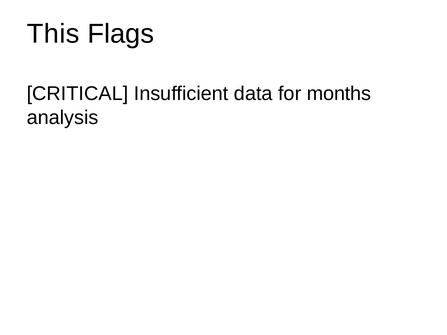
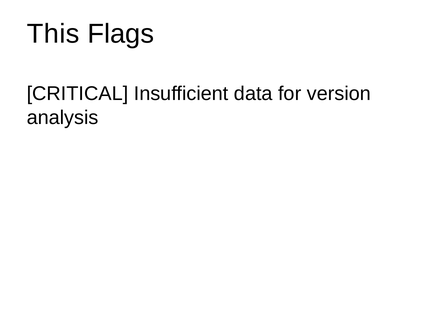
months: months -> version
